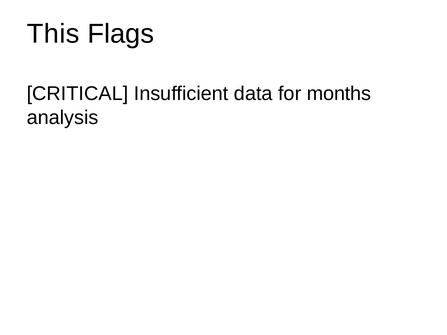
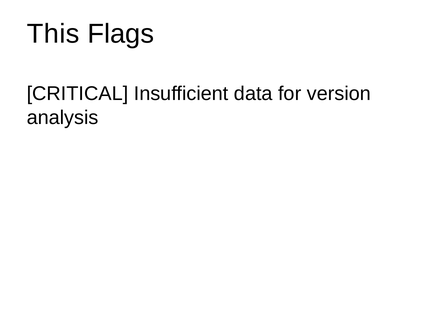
months: months -> version
